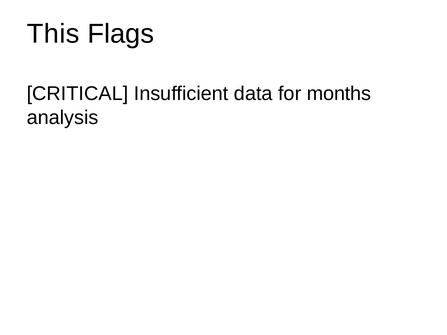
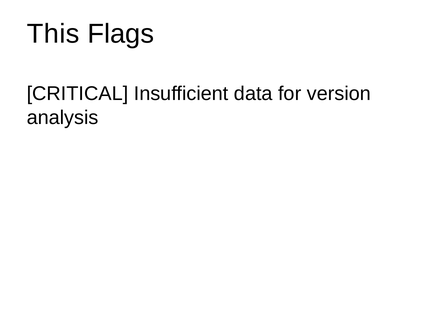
months: months -> version
